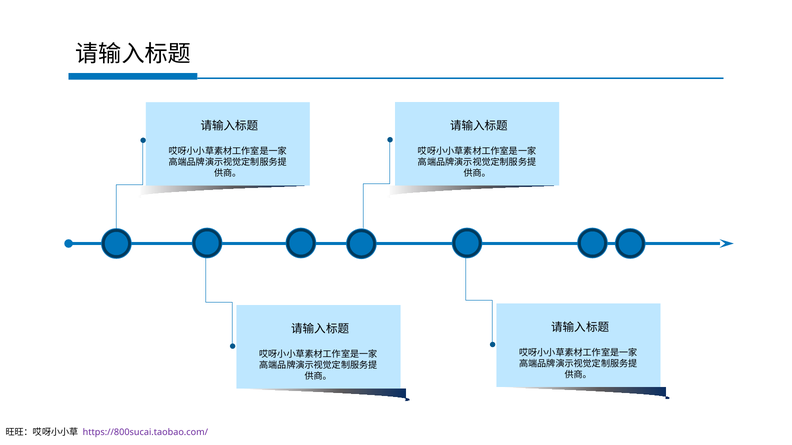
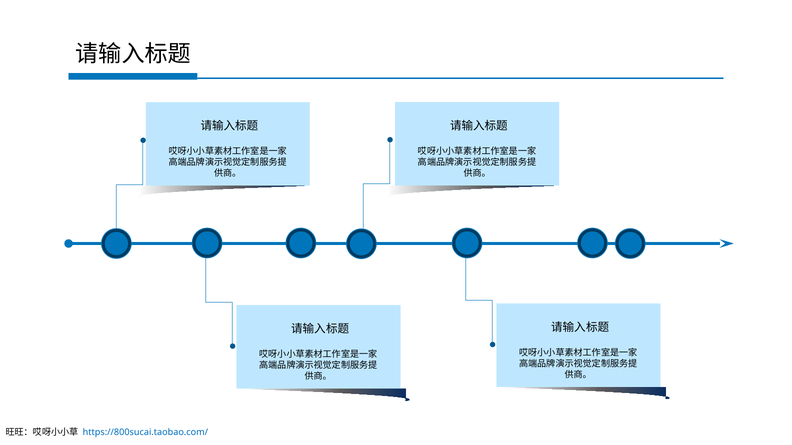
https://800sucai.taobao.com/ colour: purple -> blue
